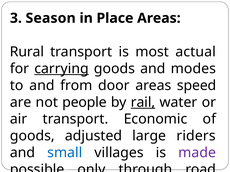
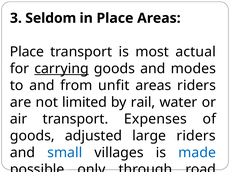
Season: Season -> Seldom
Rural at (27, 52): Rural -> Place
door: door -> unfit
areas speed: speed -> riders
people: people -> limited
rail underline: present -> none
Economic: Economic -> Expenses
made colour: purple -> blue
